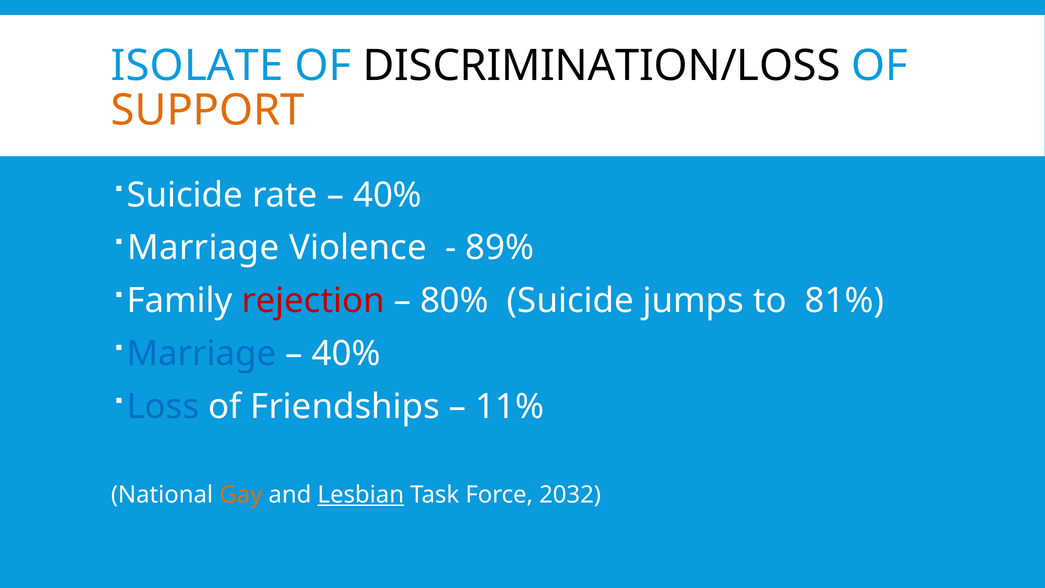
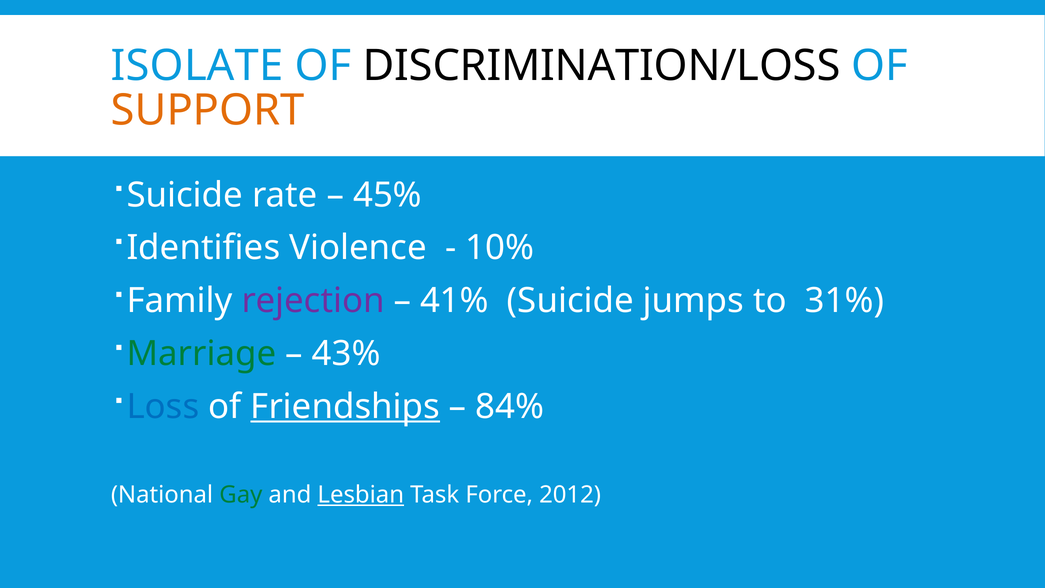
40% at (387, 195): 40% -> 45%
Marriage at (203, 248): Marriage -> Identifies
89%: 89% -> 10%
rejection colour: red -> purple
80%: 80% -> 41%
81%: 81% -> 31%
Marriage at (201, 354) colour: blue -> green
40% at (346, 354): 40% -> 43%
Friendships underline: none -> present
11%: 11% -> 84%
Gay colour: orange -> green
2032: 2032 -> 2012
